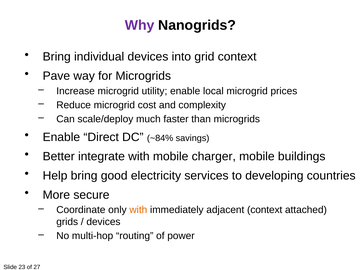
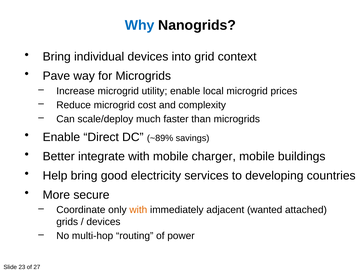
Why colour: purple -> blue
~84%: ~84% -> ~89%
adjacent context: context -> wanted
